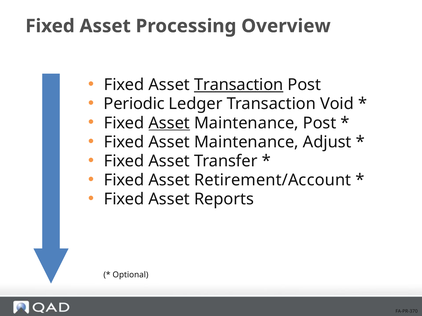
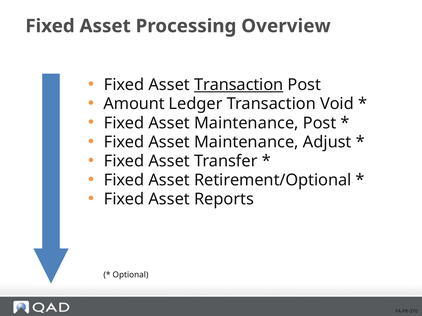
Periodic: Periodic -> Amount
Asset at (169, 123) underline: present -> none
Retirement/Account: Retirement/Account -> Retirement/Optional
